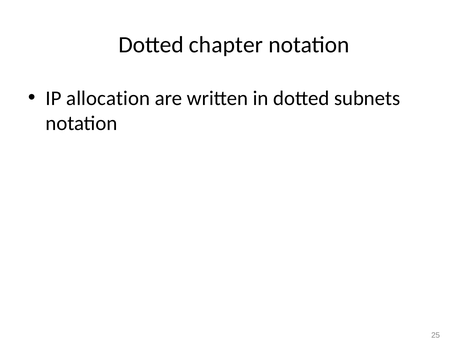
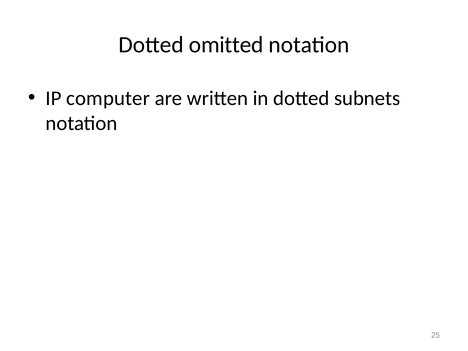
chapter: chapter -> omitted
allocation: allocation -> computer
